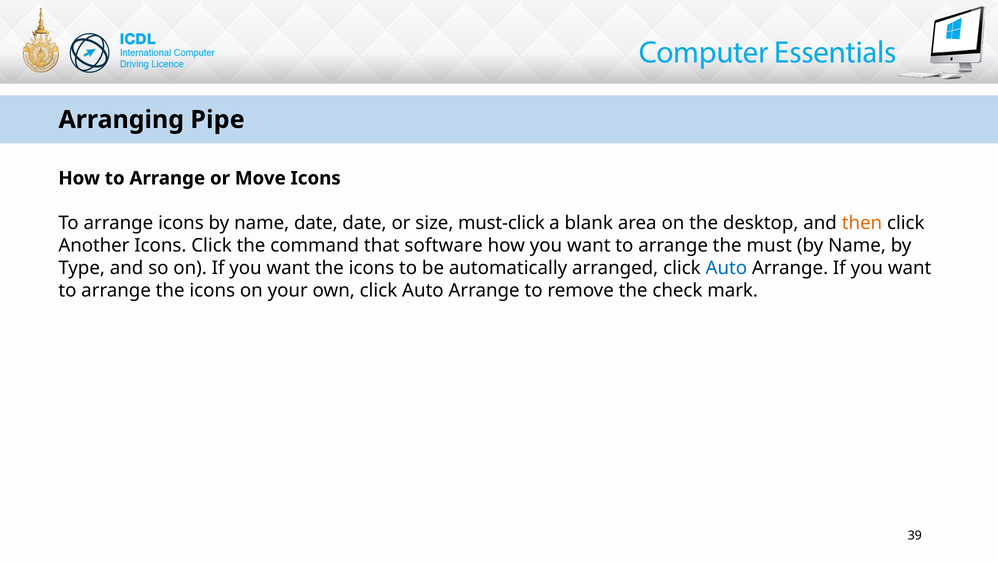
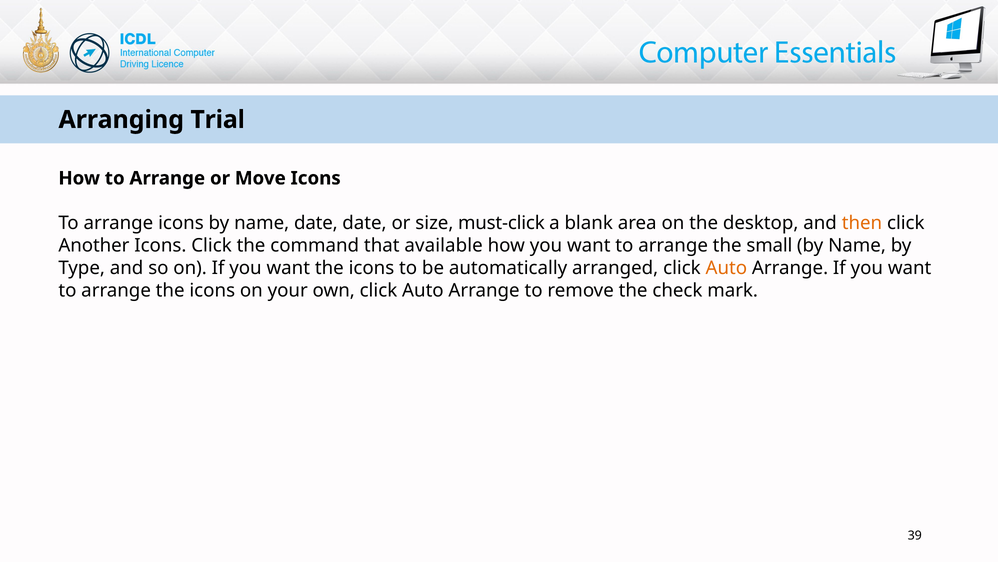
Pipe: Pipe -> Trial
software: software -> available
must: must -> small
Auto at (726, 268) colour: blue -> orange
